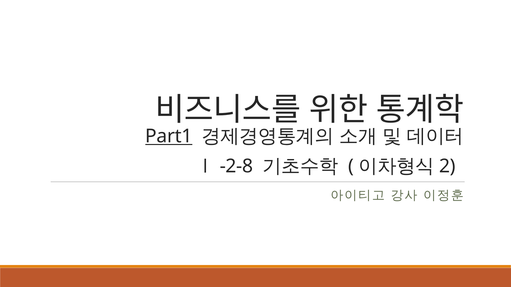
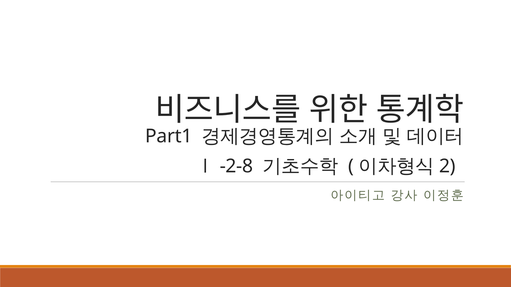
Part1 underline: present -> none
